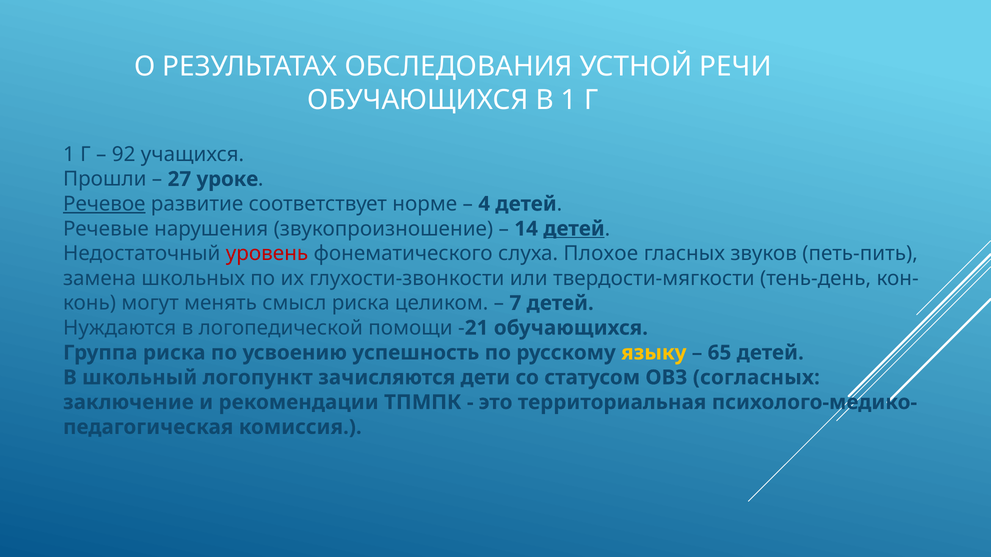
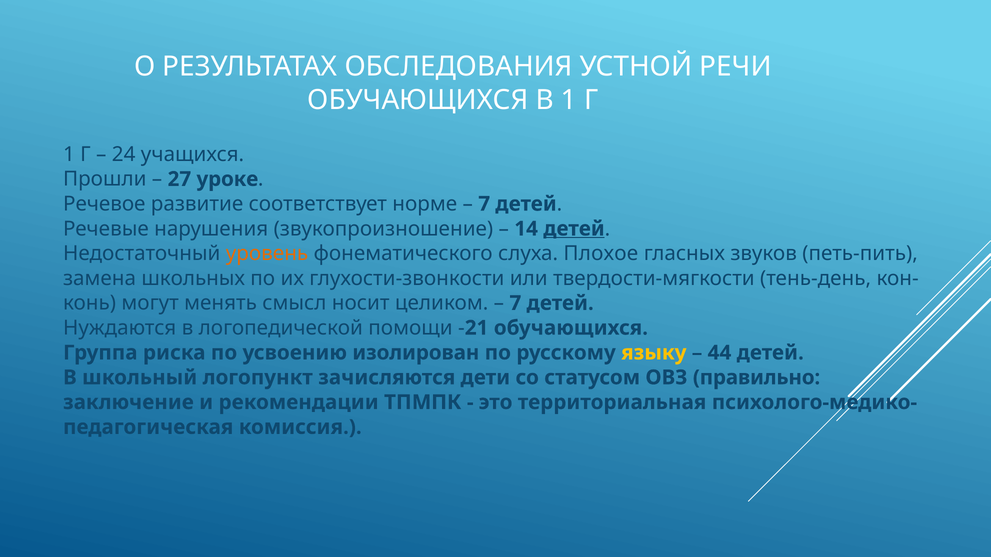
92: 92 -> 24
Речевое underline: present -> none
4 at (484, 204): 4 -> 7
уровень colour: red -> orange
смысл риска: риска -> носит
успешность: успешность -> изолирован
65: 65 -> 44
согласных: согласных -> правильно
